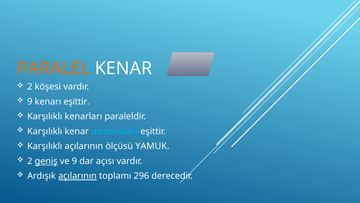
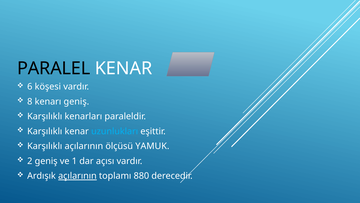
PARALEL colour: orange -> black
2 at (30, 86): 2 -> 6
9 at (30, 101): 9 -> 8
kenarı eşittir: eşittir -> geniş
geniş at (46, 161) underline: present -> none
ve 9: 9 -> 1
296: 296 -> 880
